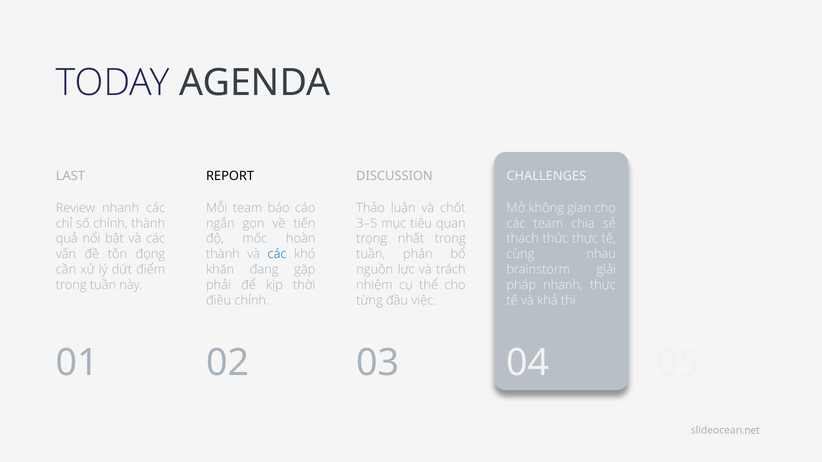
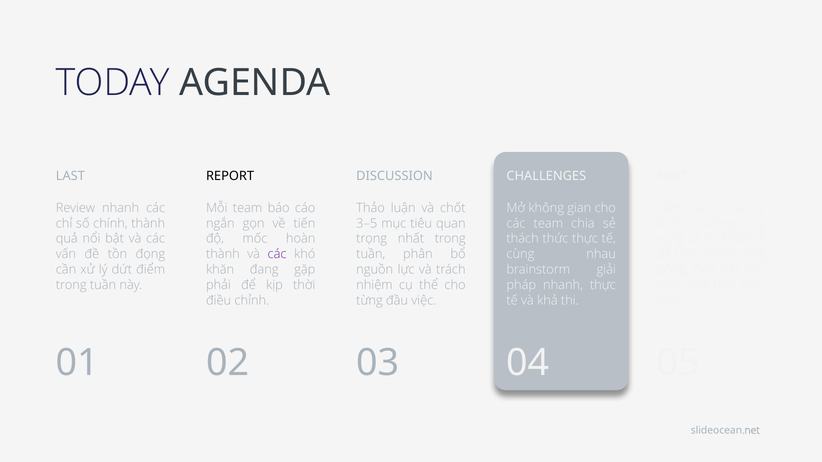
các at (277, 254) colour: blue -> purple
